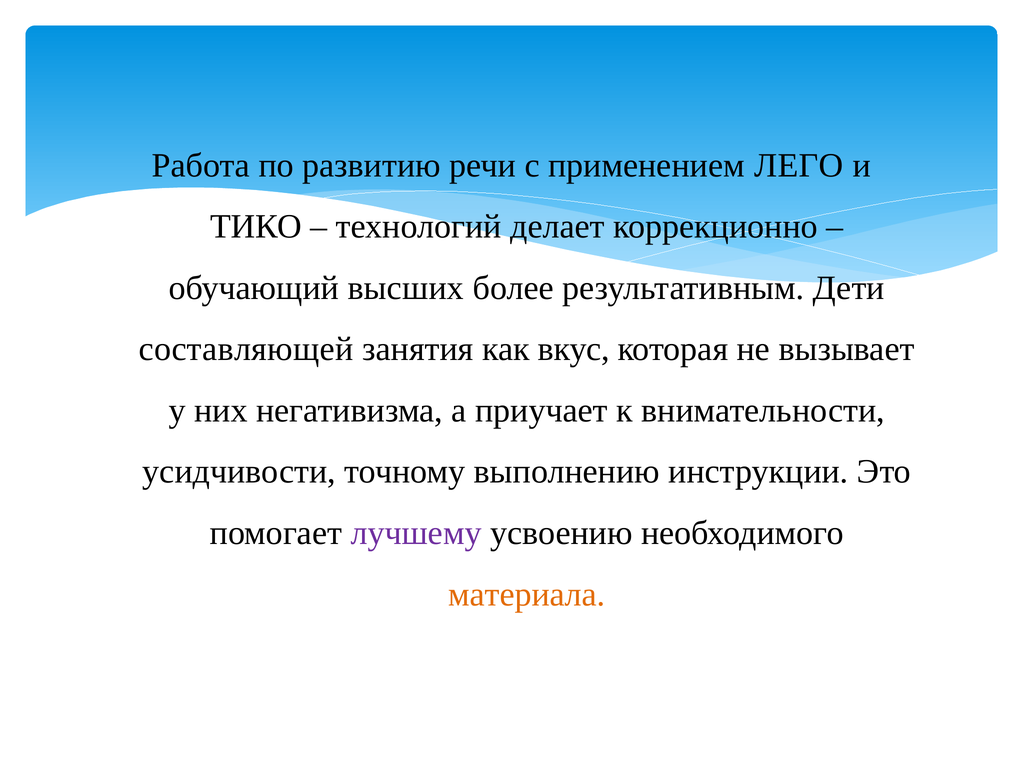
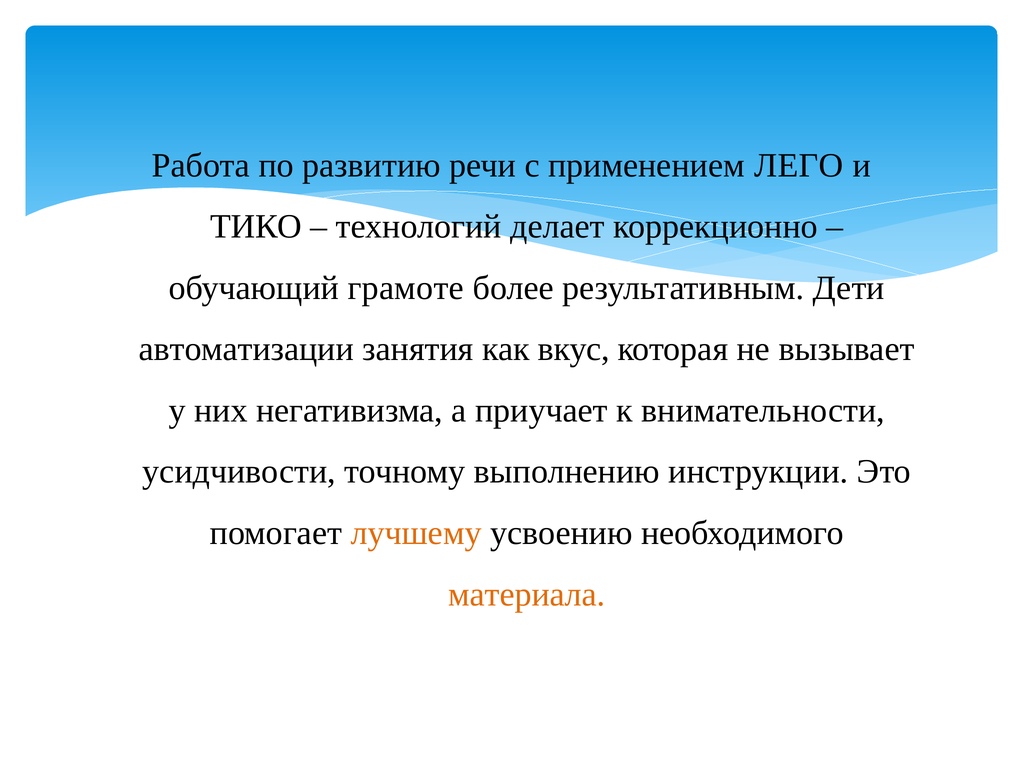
высших: высших -> грамоте
составляющей: составляющей -> автоматизации
лучшему colour: purple -> orange
